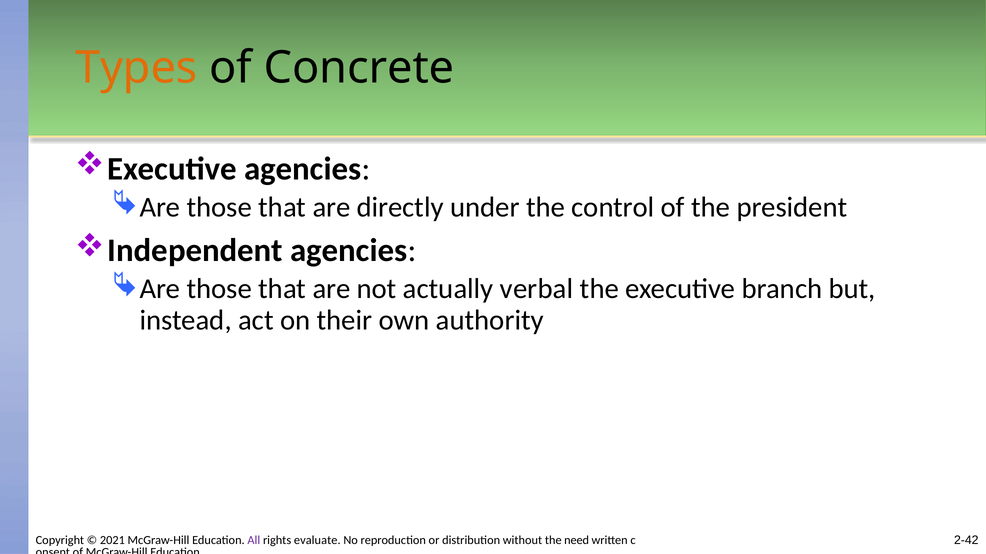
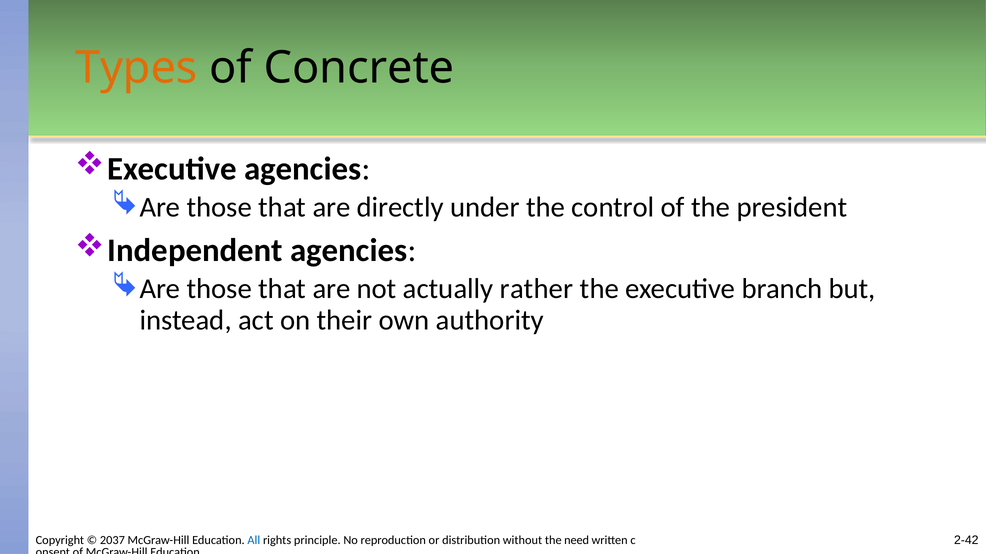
verbal: verbal -> rather
2021: 2021 -> 2037
All colour: purple -> blue
evaluate: evaluate -> principle
